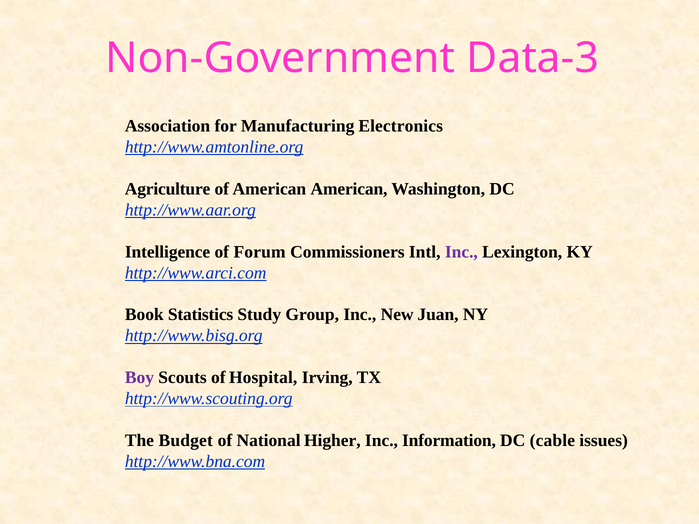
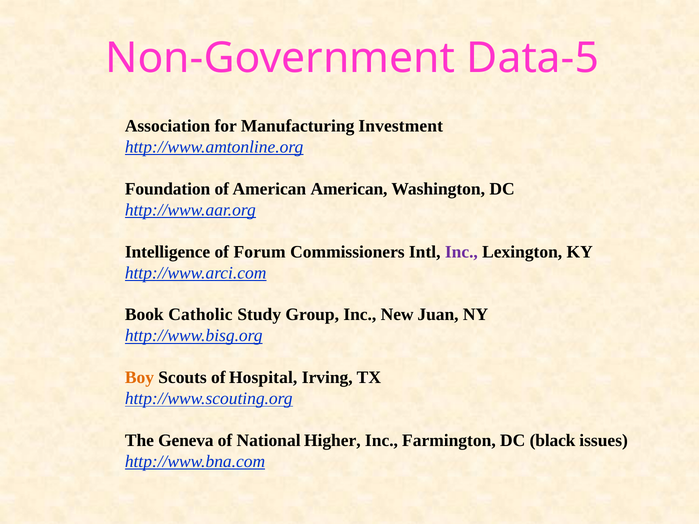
Data-3: Data-3 -> Data-5
Electronics: Electronics -> Investment
Agriculture: Agriculture -> Foundation
Statistics: Statistics -> Catholic
Boy colour: purple -> orange
Budget: Budget -> Geneva
Information: Information -> Farmington
cable: cable -> black
